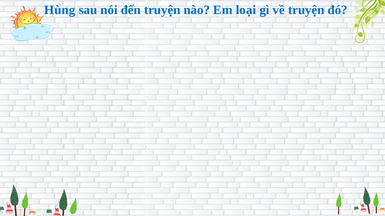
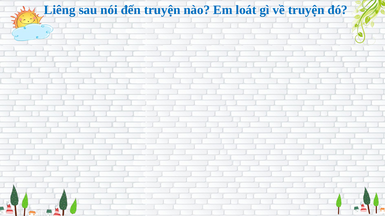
Hùng: Hùng -> Liêng
loại: loại -> loát
